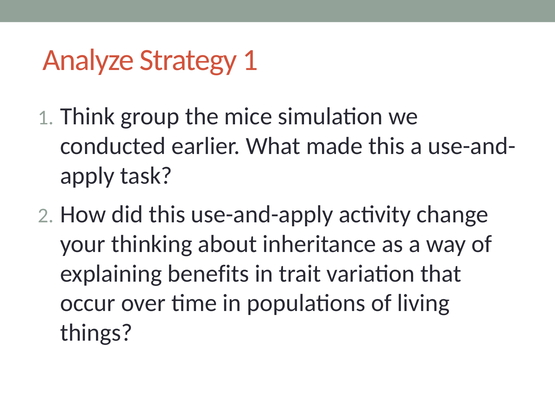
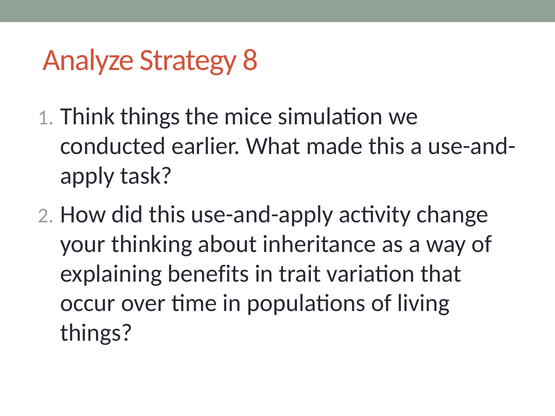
Strategy 1: 1 -> 8
Think group: group -> things
